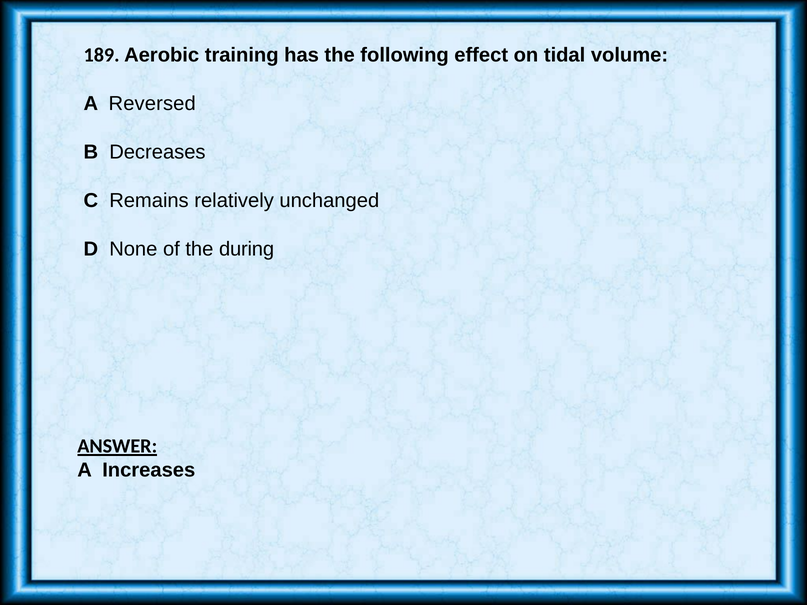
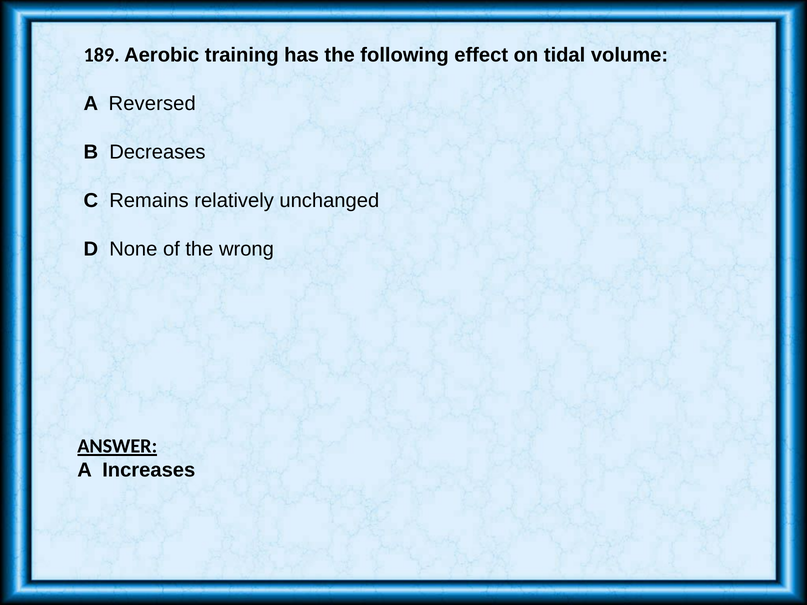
during: during -> wrong
